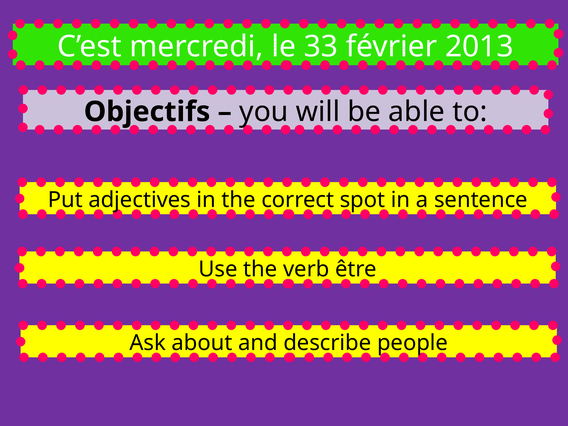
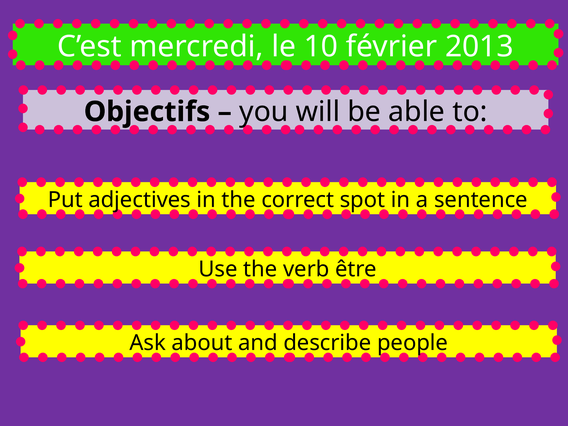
33: 33 -> 10
